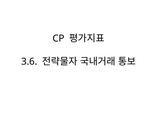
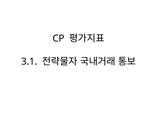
3.6: 3.6 -> 3.1
